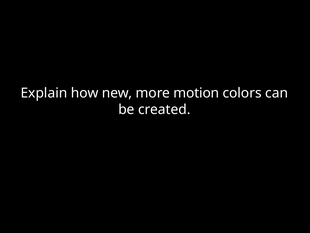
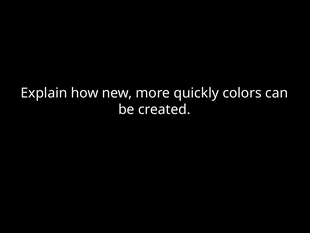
motion: motion -> quickly
